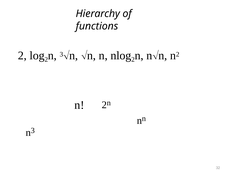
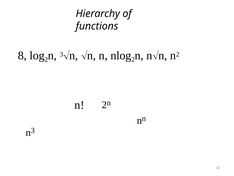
2 at (22, 55): 2 -> 8
